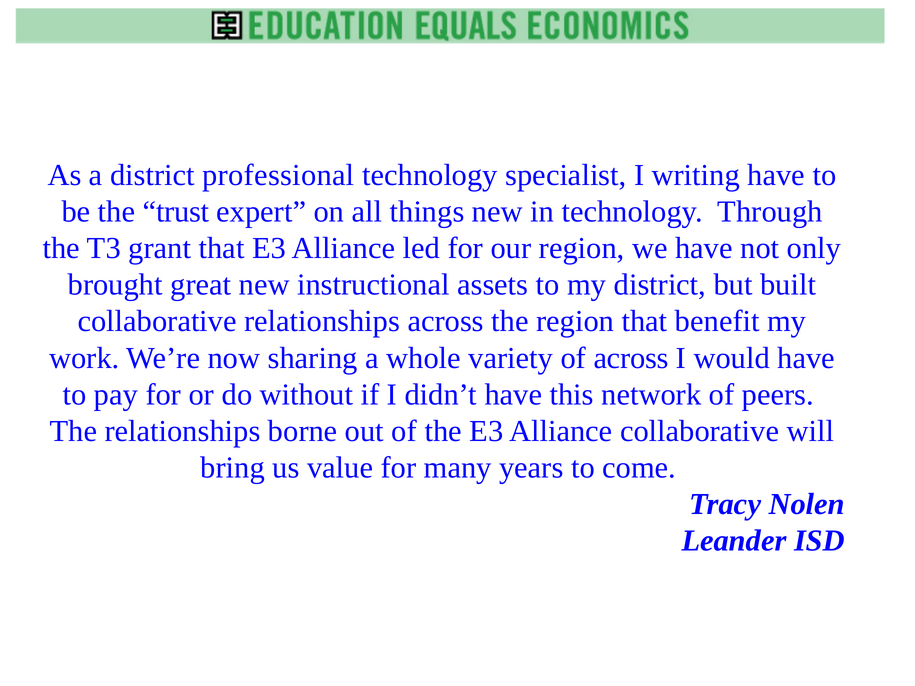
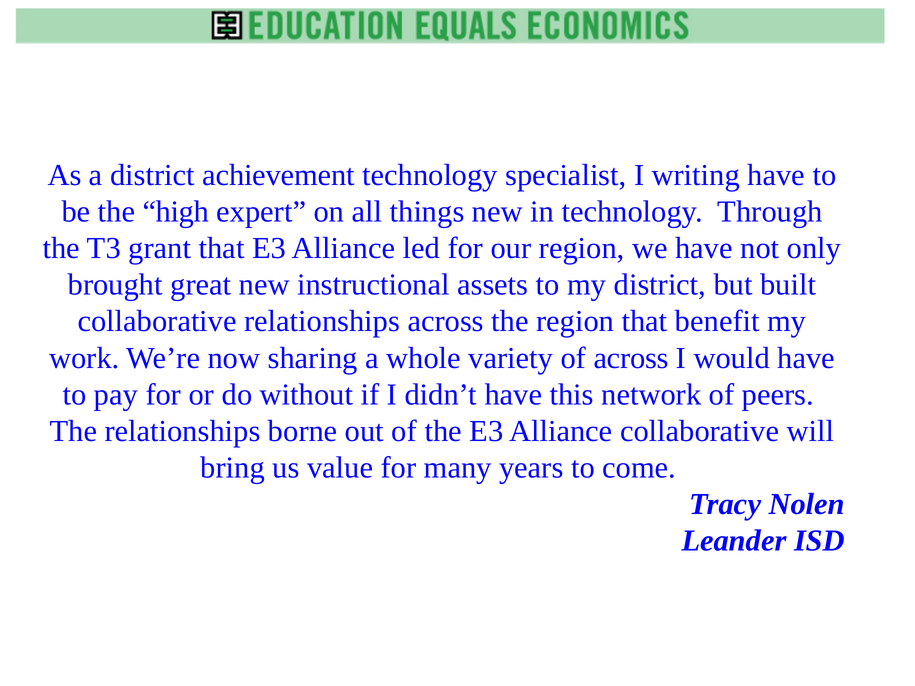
professional: professional -> achievement
trust: trust -> high
